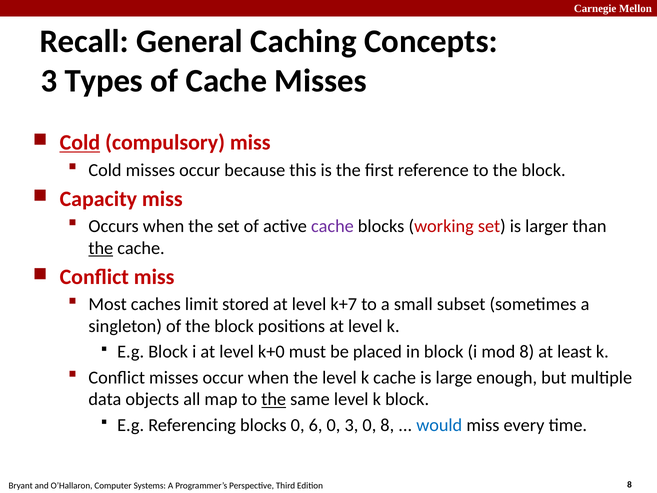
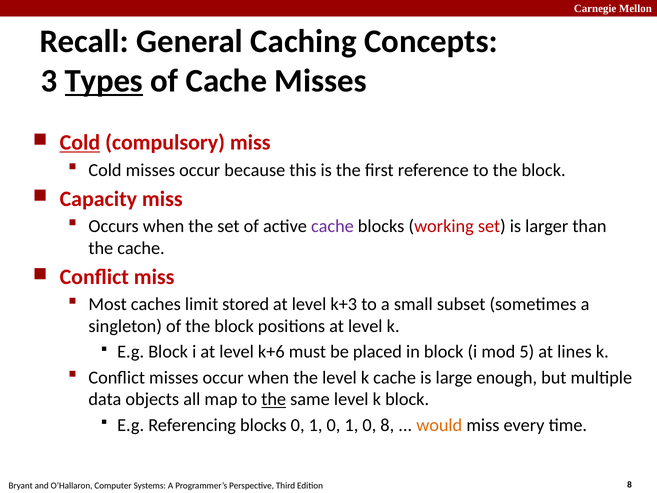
Types underline: none -> present
the at (101, 248) underline: present -> none
k+7: k+7 -> k+3
k+0: k+0 -> k+6
mod 8: 8 -> 5
least: least -> lines
blocks 0 6: 6 -> 1
3 at (351, 425): 3 -> 1
would colour: blue -> orange
